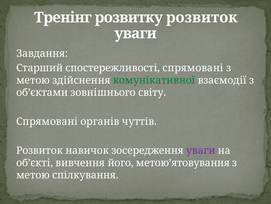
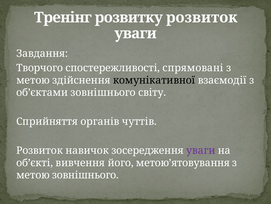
Старший: Старший -> Творчого
комунікативної colour: green -> black
Спрямовані at (47, 121): Спрямовані -> Сприйняття
метою спілкування: спілкування -> зовнішнього
